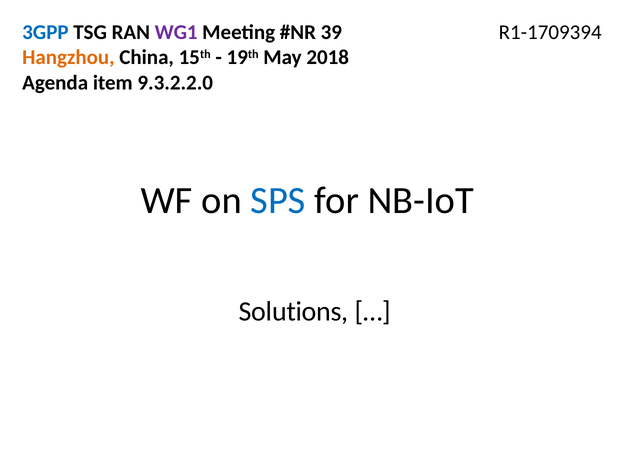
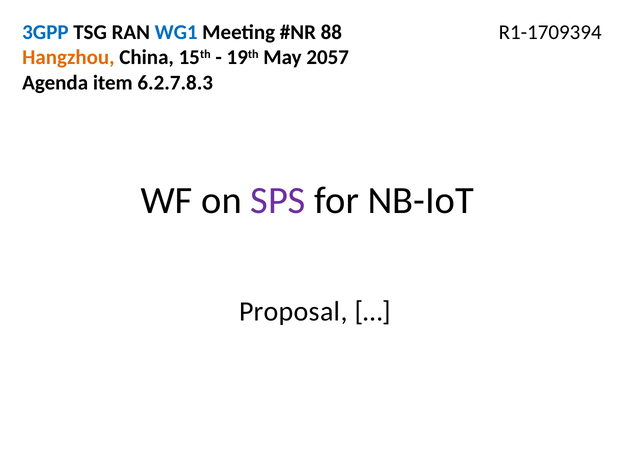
WG1 colour: purple -> blue
39: 39 -> 88
2018: 2018 -> 2057
9.3.2.2.0: 9.3.2.2.0 -> 6.2.7.8.3
SPS colour: blue -> purple
Solutions: Solutions -> Proposal
